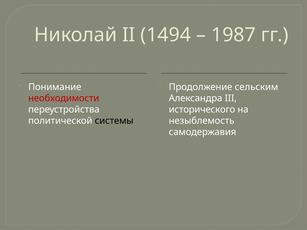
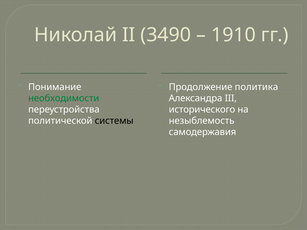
1494: 1494 -> 3490
1987: 1987 -> 1910
сельским: сельским -> политика
необходимости colour: red -> green
